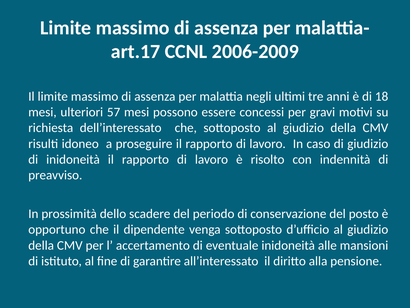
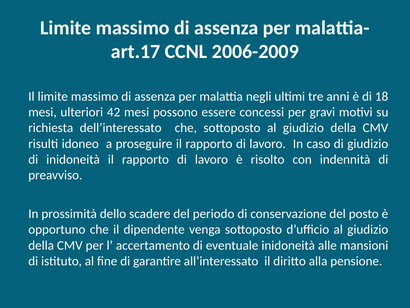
57: 57 -> 42
